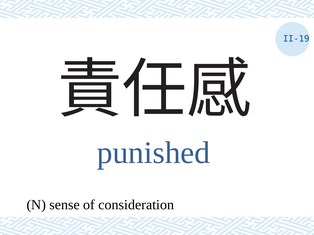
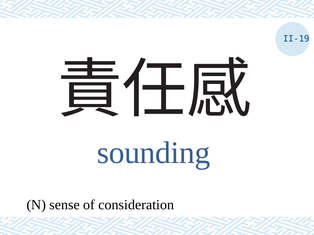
punished: punished -> sounding
